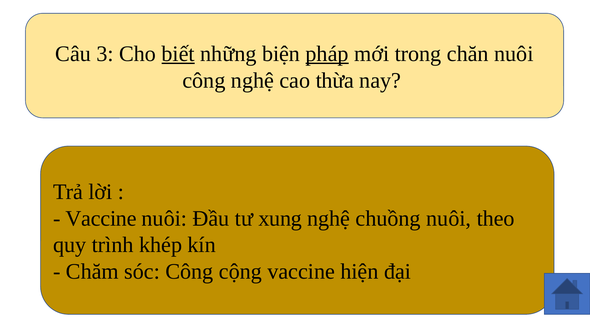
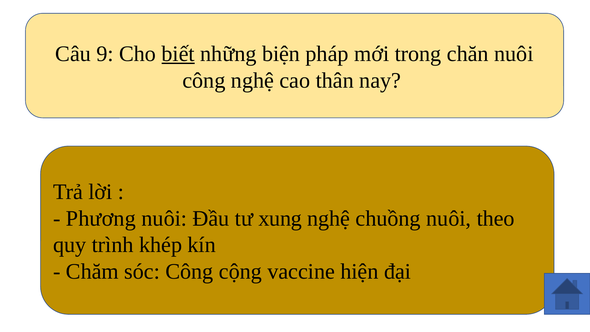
3: 3 -> 9
pháp underline: present -> none
thừa: thừa -> thân
Vaccine at (101, 218): Vaccine -> Phương
